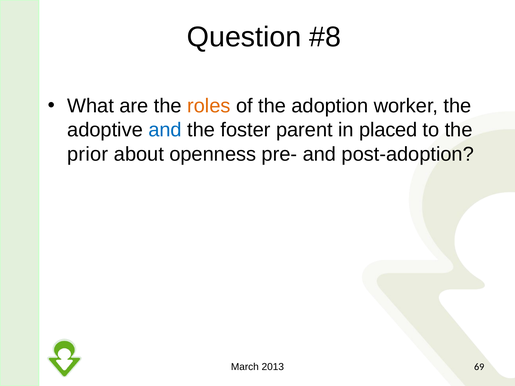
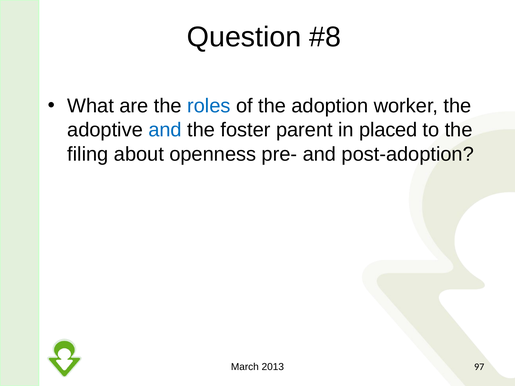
roles colour: orange -> blue
prior: prior -> filing
69: 69 -> 97
